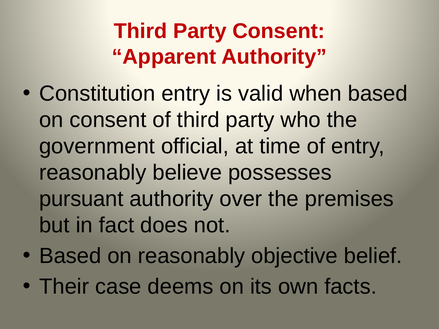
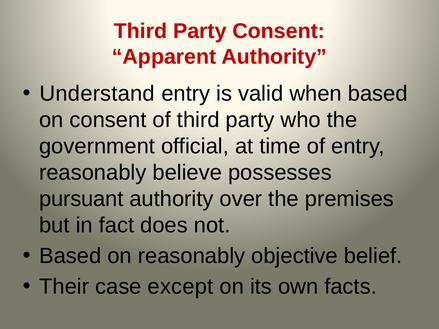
Constitution: Constitution -> Understand
deems: deems -> except
